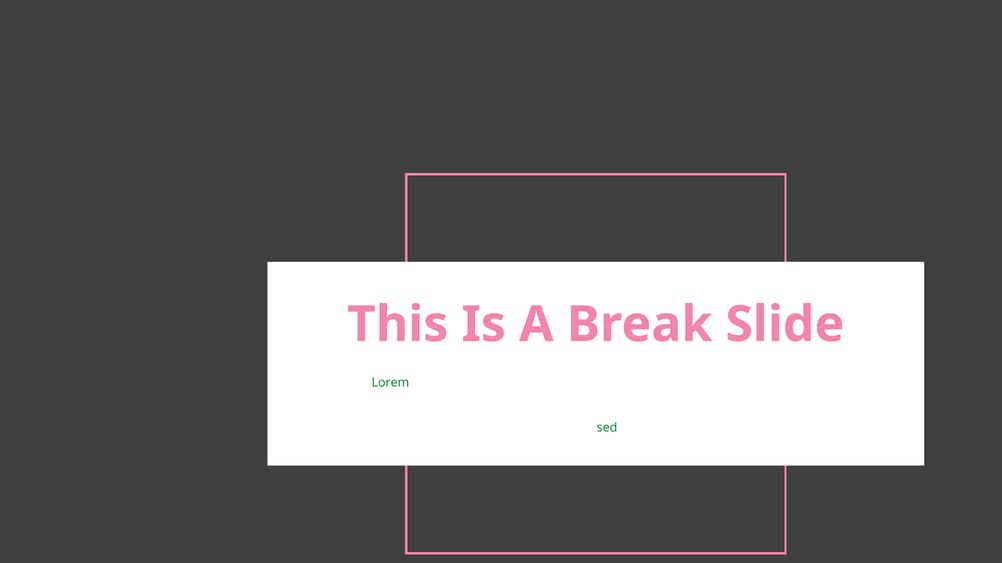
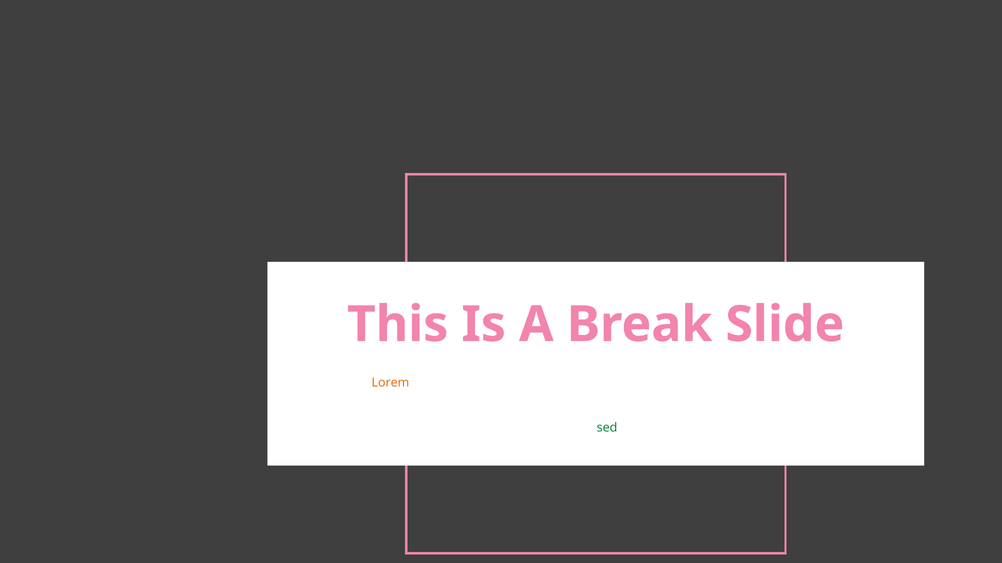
Lorem colour: green -> orange
